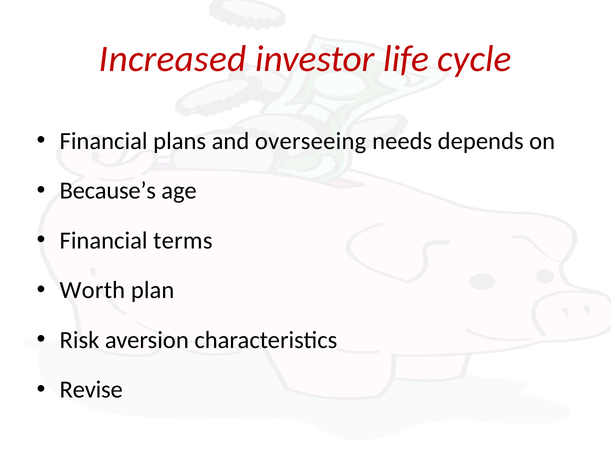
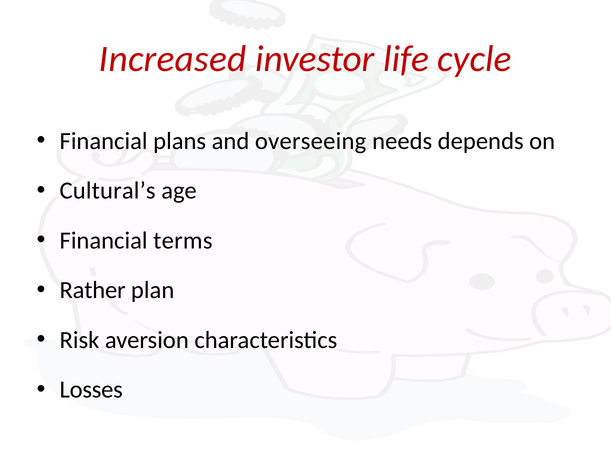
Because’s: Because’s -> Cultural’s
Worth: Worth -> Rather
Revise: Revise -> Losses
